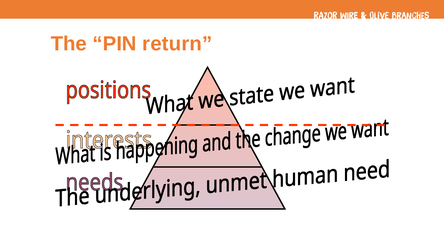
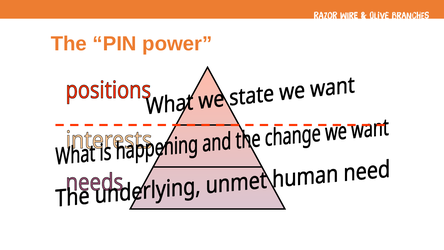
return: return -> power
